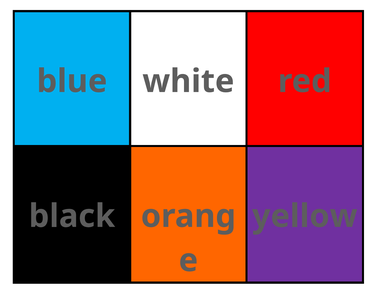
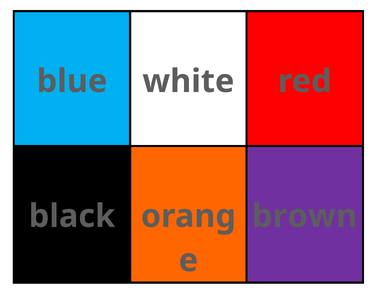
yellow: yellow -> brown
